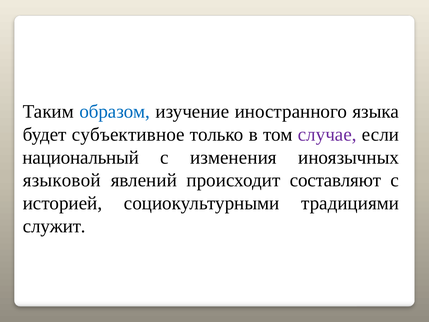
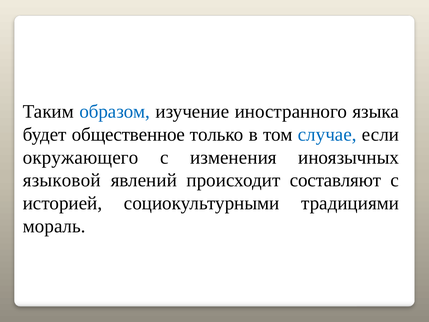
субъективное: субъективное -> общественное
случае colour: purple -> blue
национальный: национальный -> окружающего
служит: служит -> мораль
